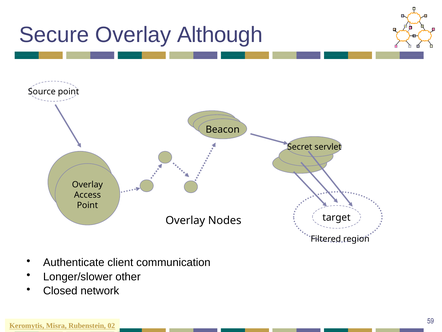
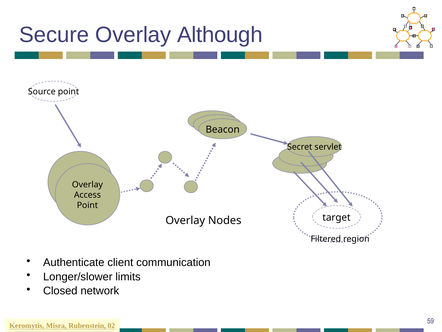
other: other -> limits
